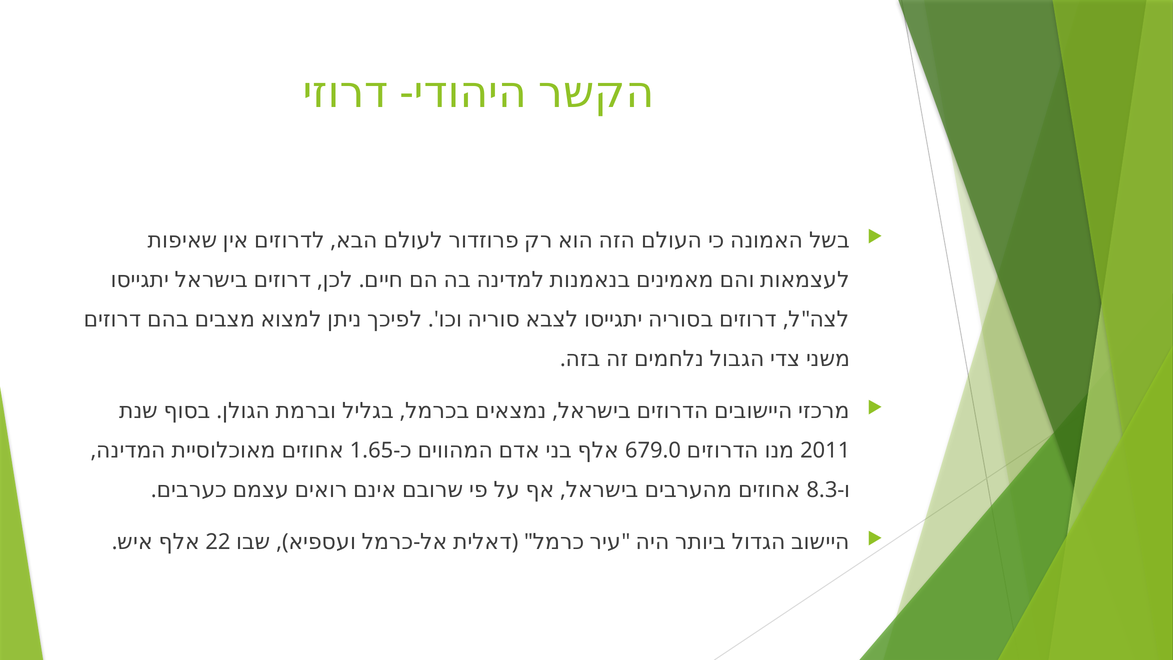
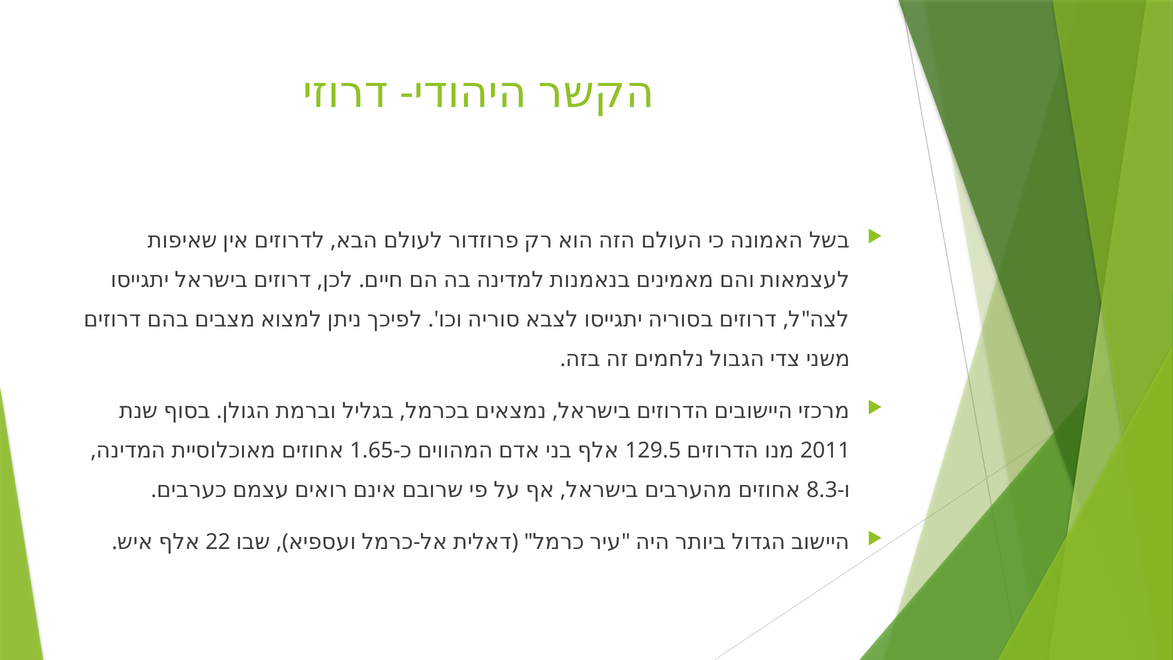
679.0: 679.0 -> 129.5
